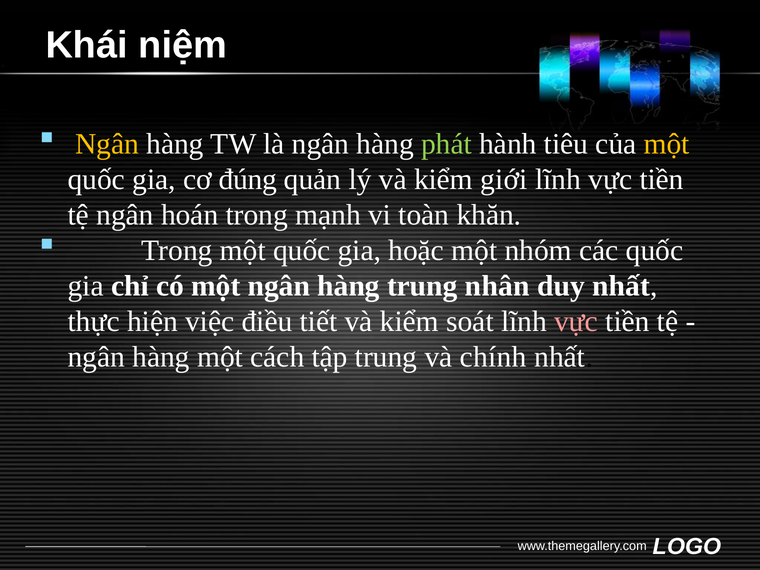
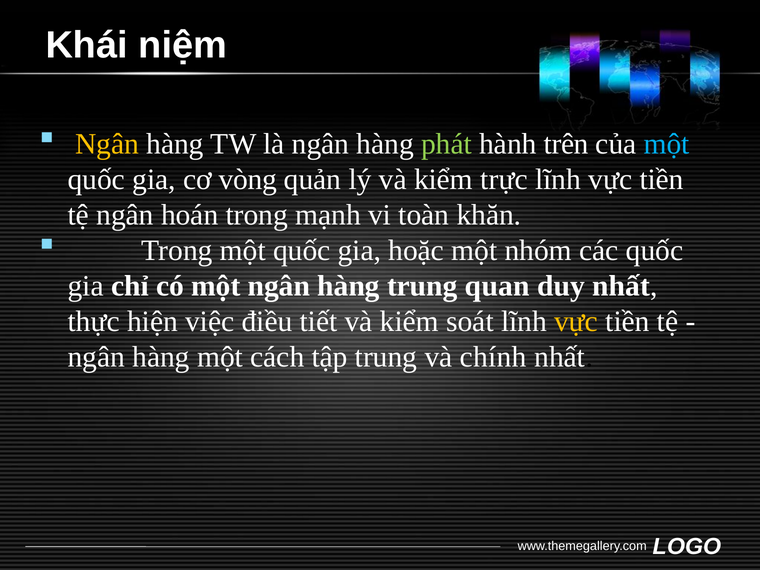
tiêu: tiêu -> trên
một at (667, 144) colour: yellow -> light blue
đúng: đúng -> vòng
giới: giới -> trực
nhân: nhân -> quan
vực at (576, 321) colour: pink -> yellow
